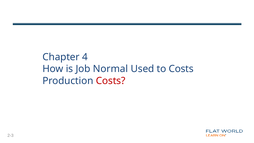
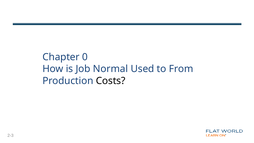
4: 4 -> 0
to Costs: Costs -> From
Costs at (111, 81) colour: red -> black
